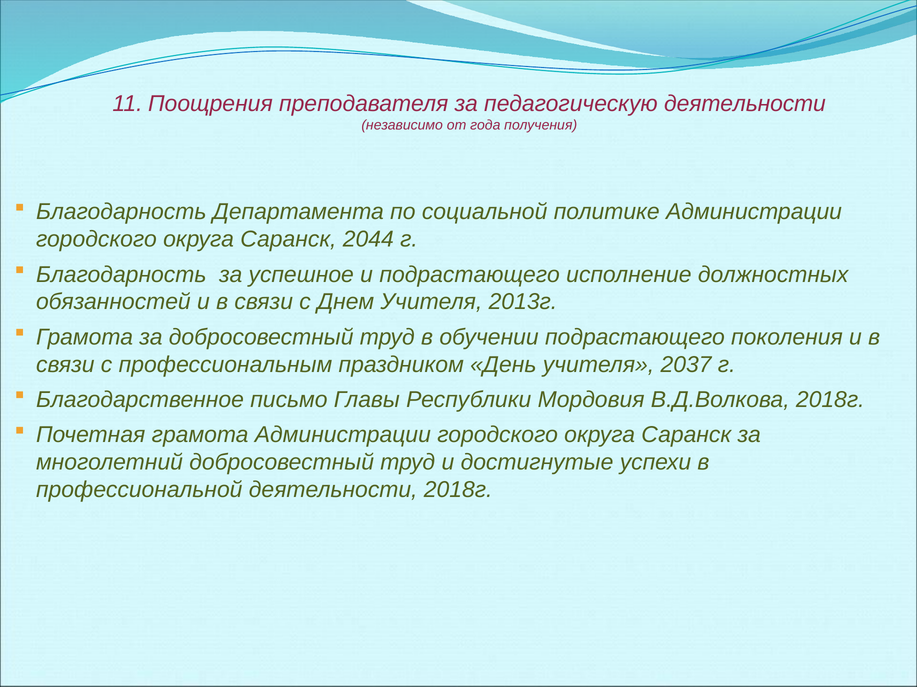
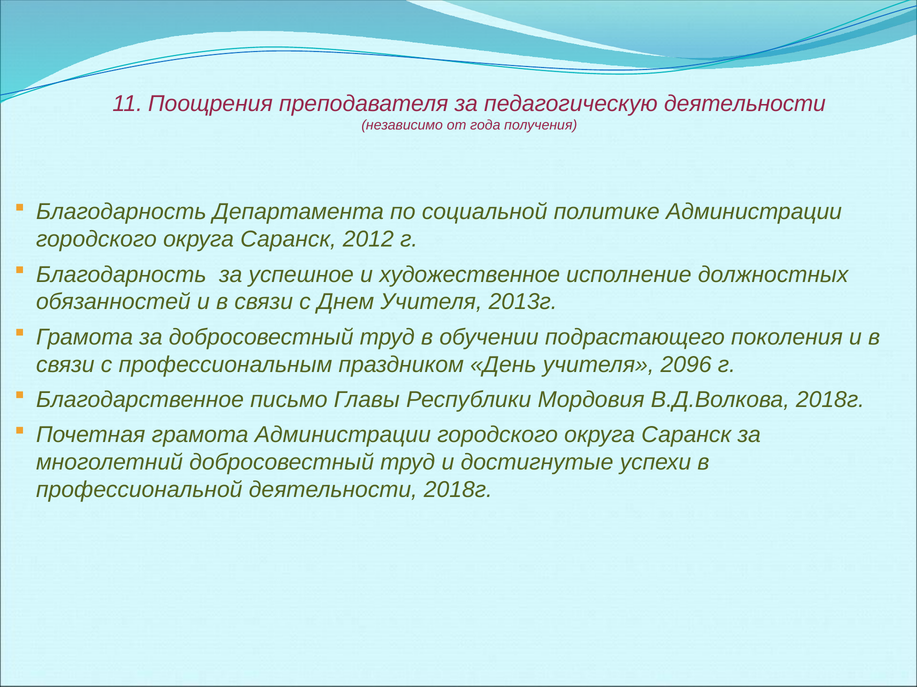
2044: 2044 -> 2012
и подрастающего: подрастающего -> художественное
2037: 2037 -> 2096
